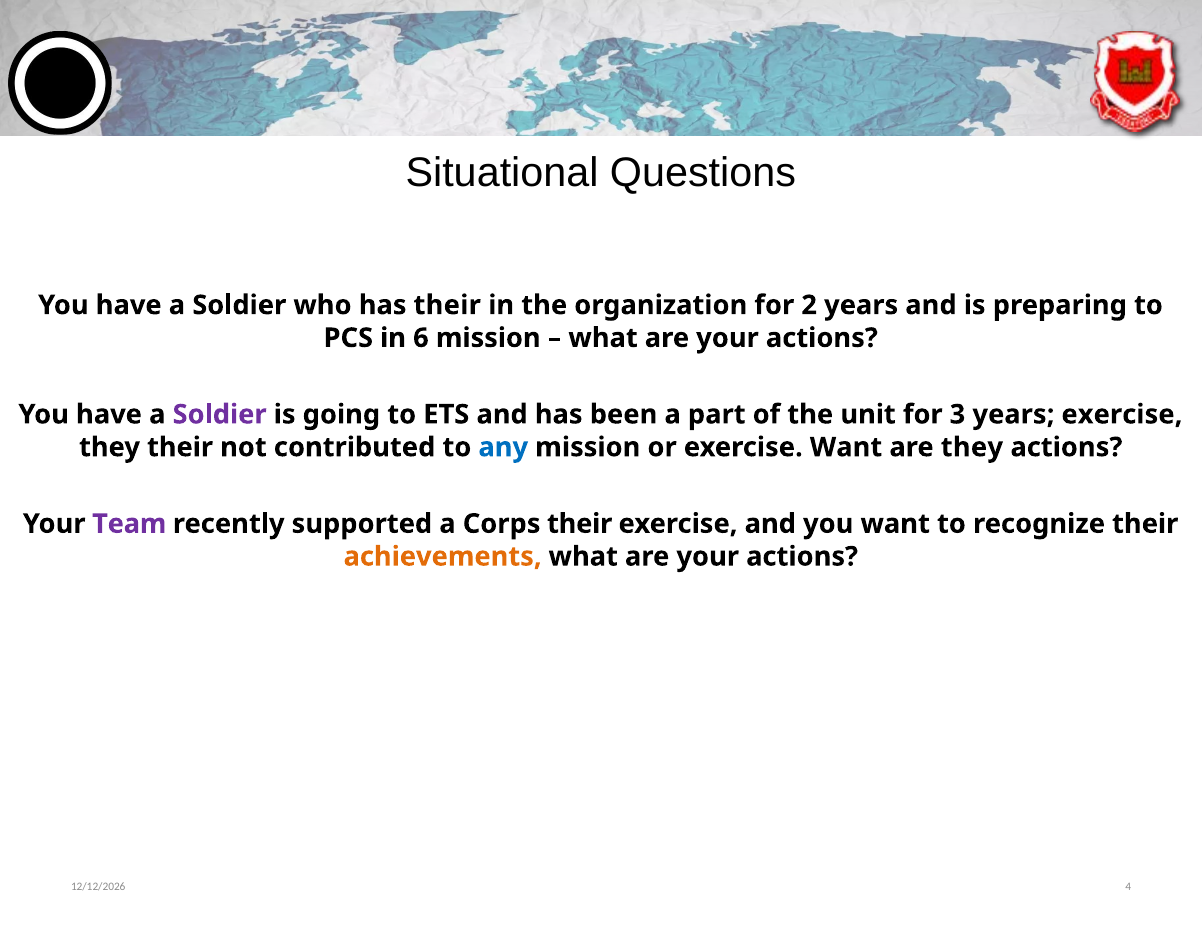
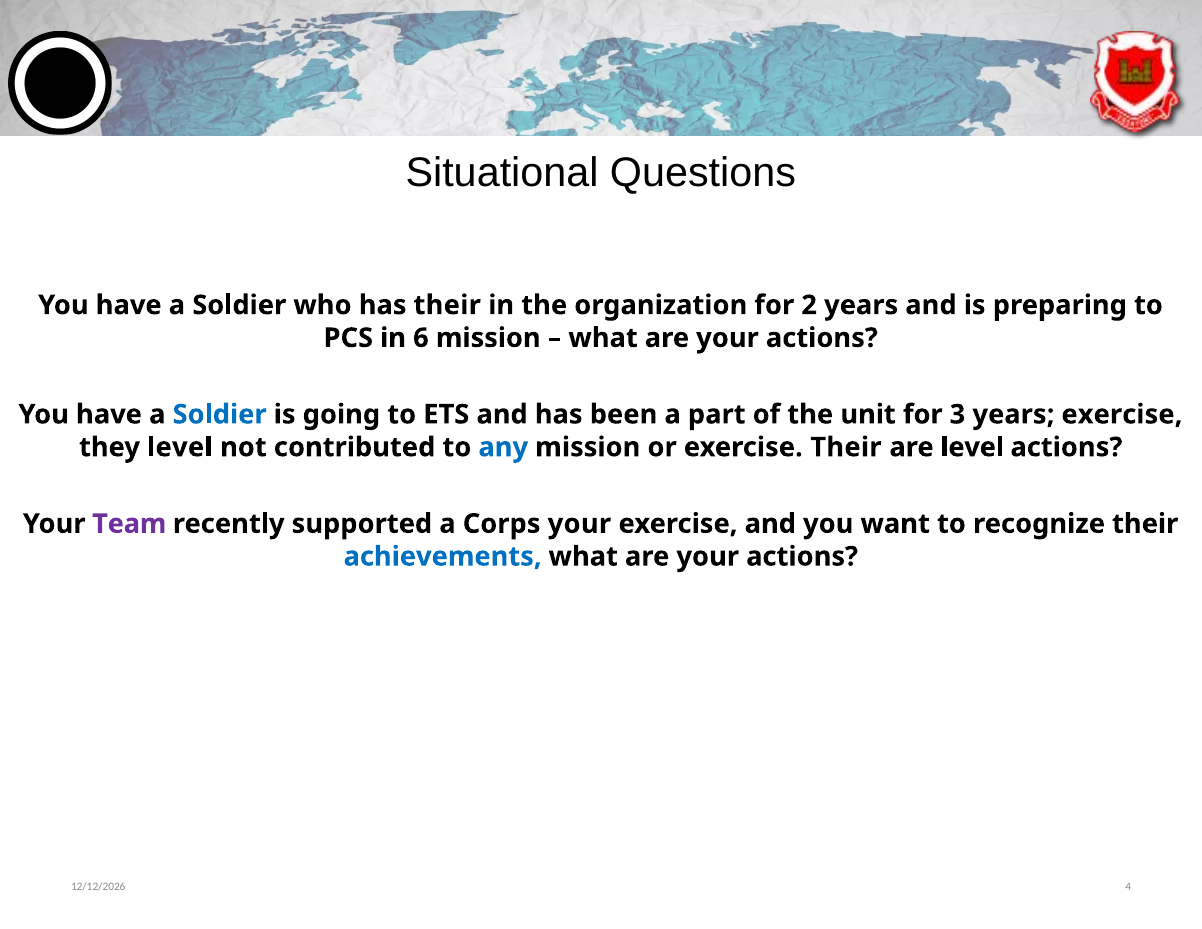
Soldier at (220, 414) colour: purple -> blue
they their: their -> level
exercise Want: Want -> Their
are they: they -> level
Corps their: their -> your
achievements colour: orange -> blue
